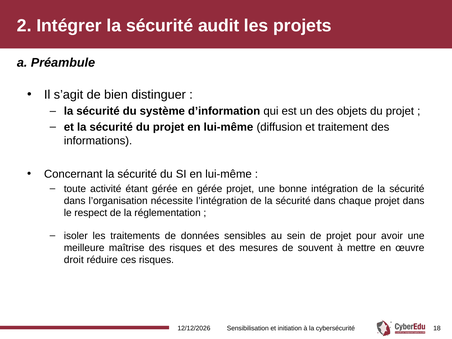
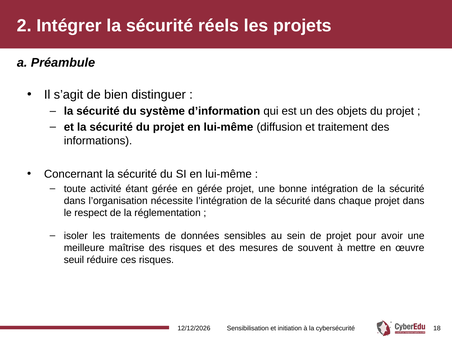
audit: audit -> réels
droit: droit -> seuil
